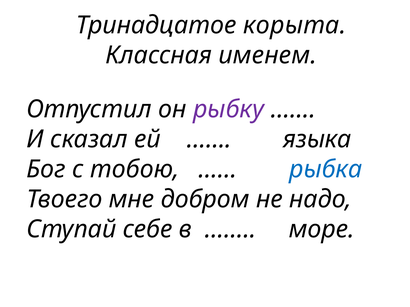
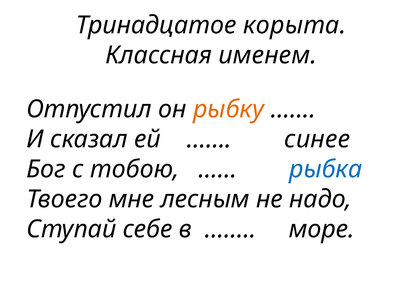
рыбку colour: purple -> orange
языка: языка -> синее
добром: добром -> лесным
